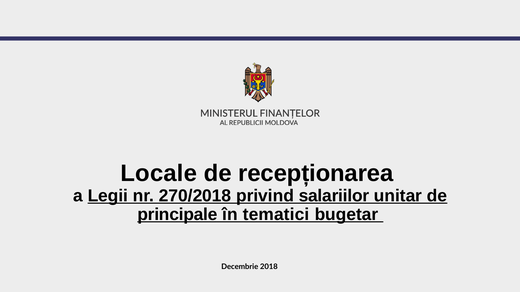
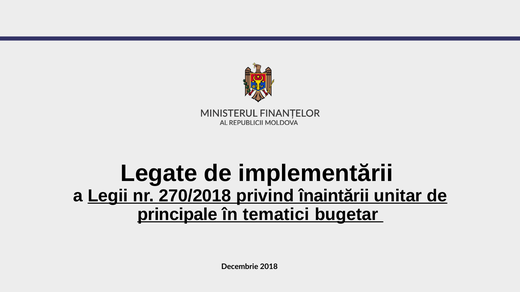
Locale: Locale -> Legate
recepționarea: recepționarea -> implementării
salariilor: salariilor -> înaintării
